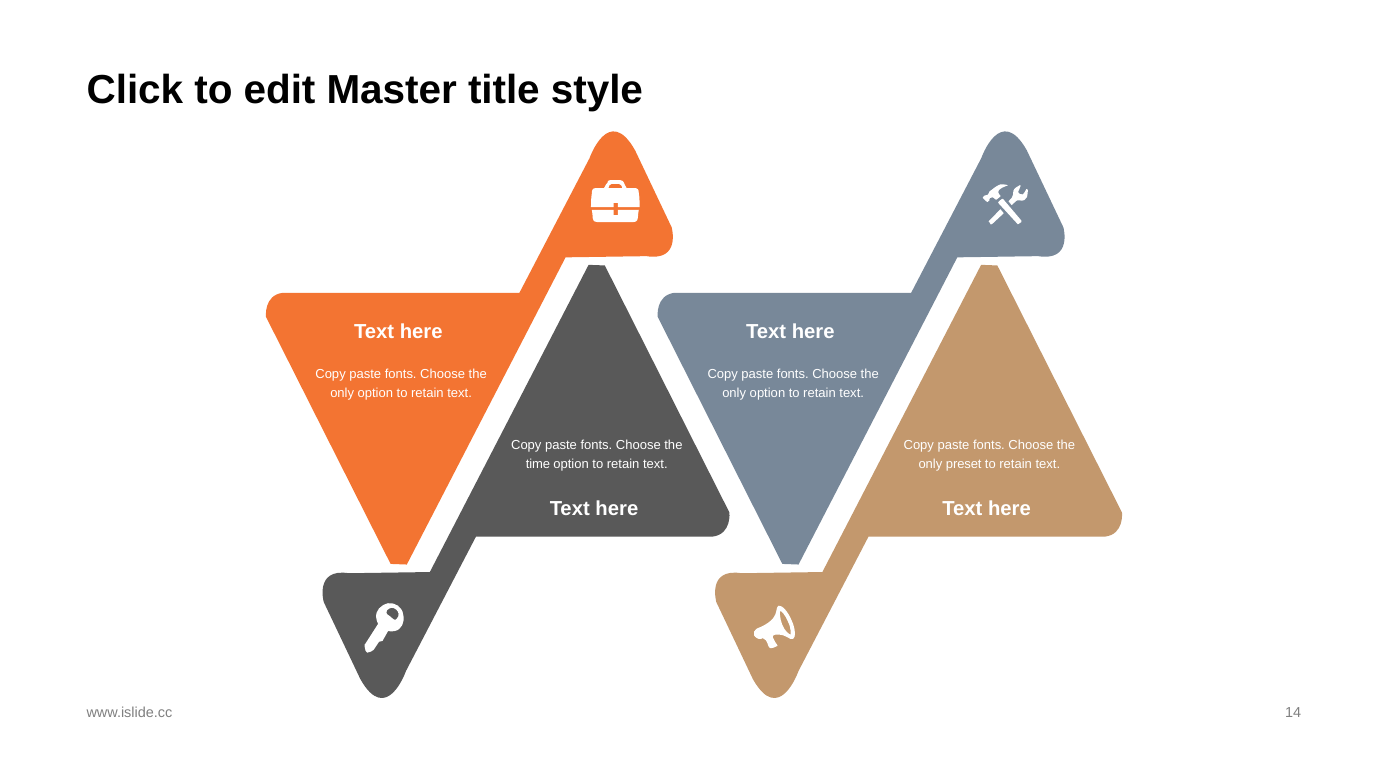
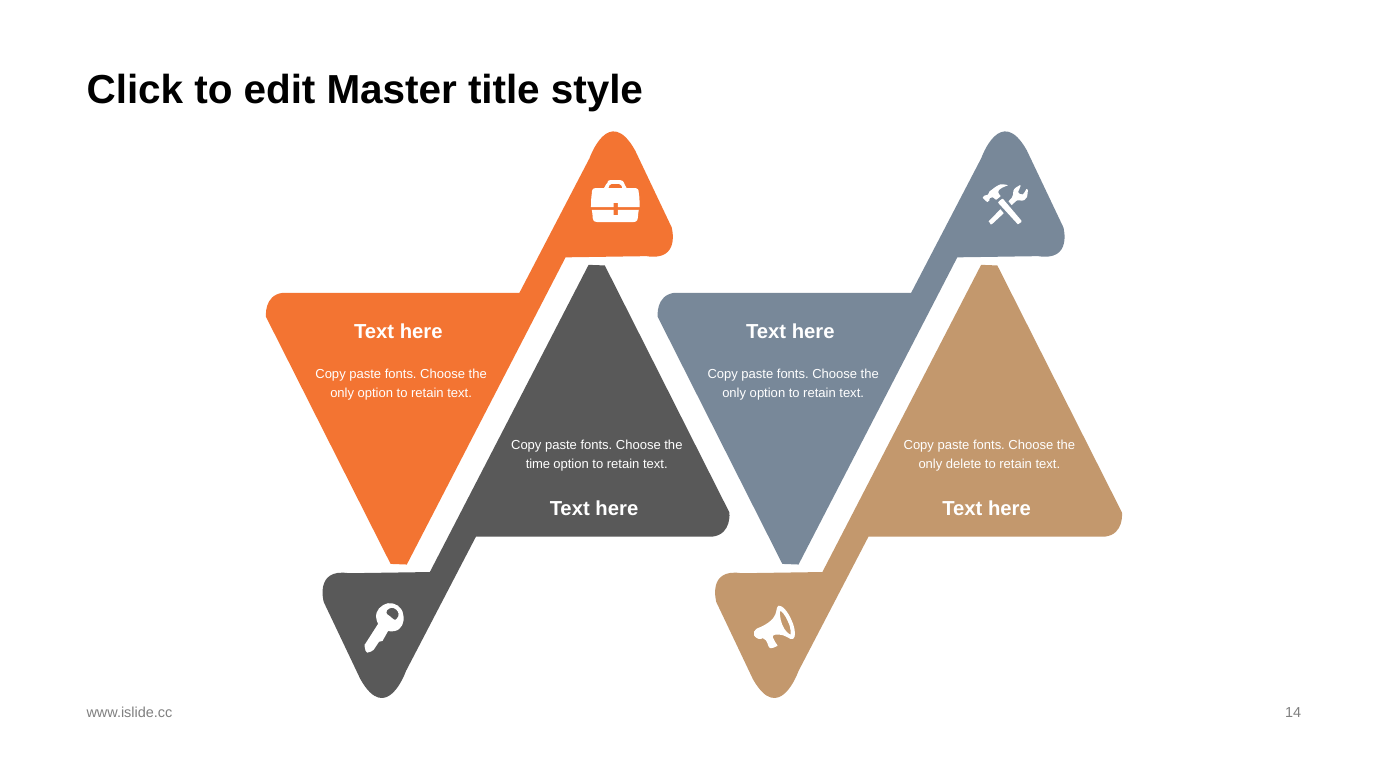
preset: preset -> delete
